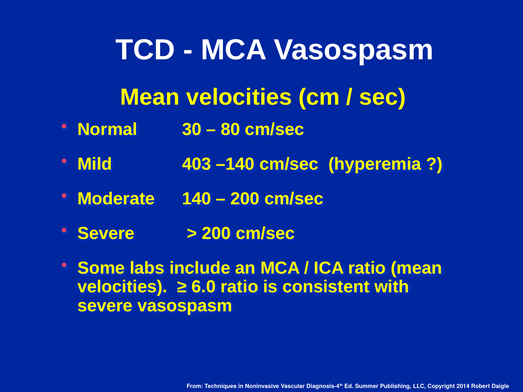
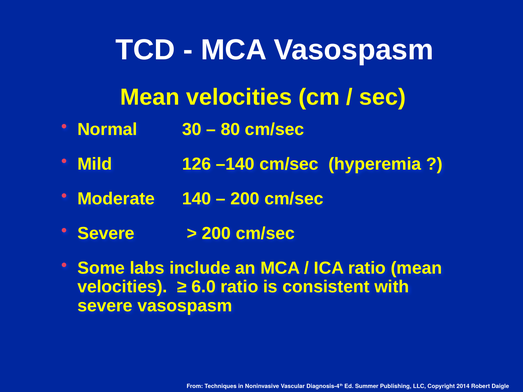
403: 403 -> 126
